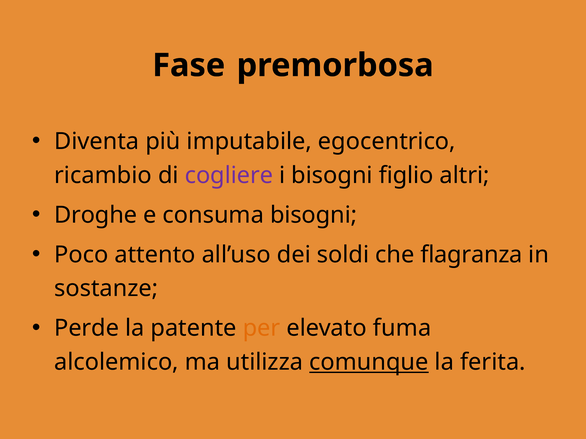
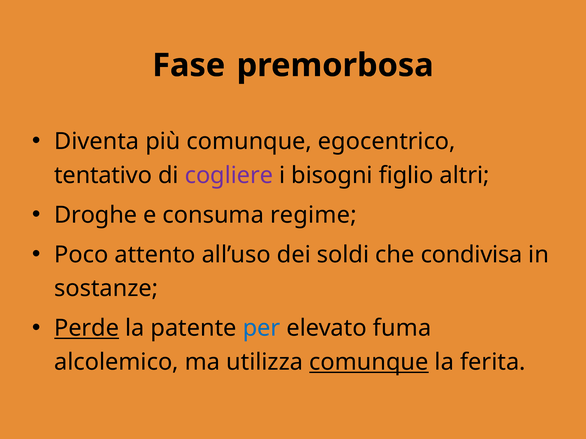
più imputabile: imputabile -> comunque
ricambio: ricambio -> tentativo
consuma bisogni: bisogni -> regime
flagranza: flagranza -> condivisa
Perde underline: none -> present
per colour: orange -> blue
